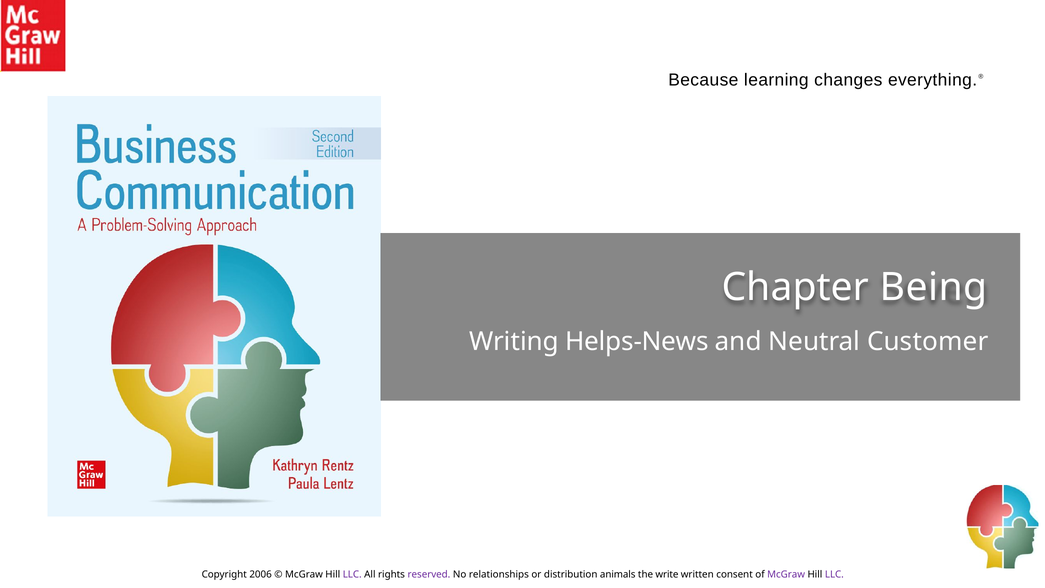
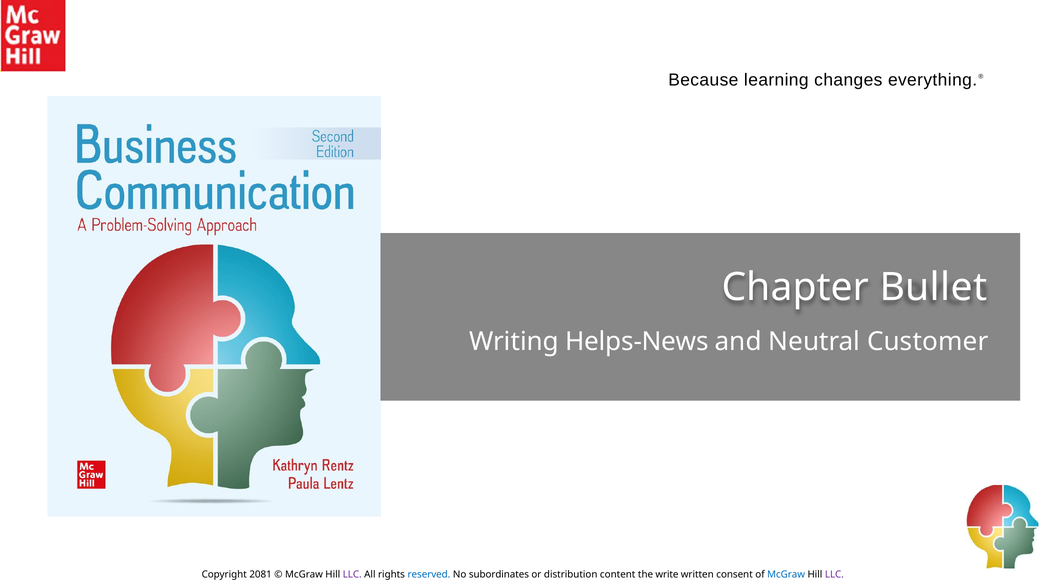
Being: Being -> Bullet
2006: 2006 -> 2081
reserved colour: purple -> blue
relationships: relationships -> subordinates
animals: animals -> content
McGraw at (786, 574) colour: purple -> blue
